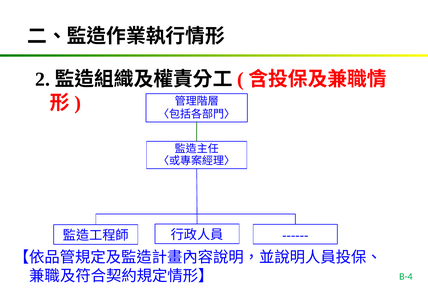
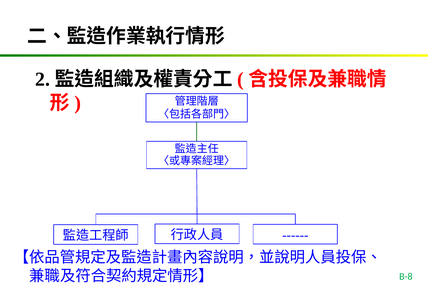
B-4: B-4 -> B-8
